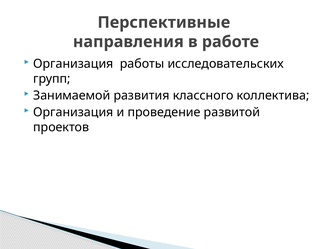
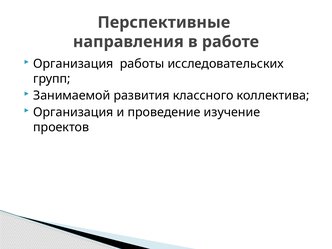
развитой: развитой -> изучение
